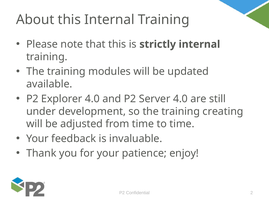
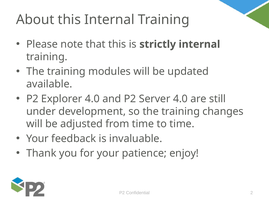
creating: creating -> changes
